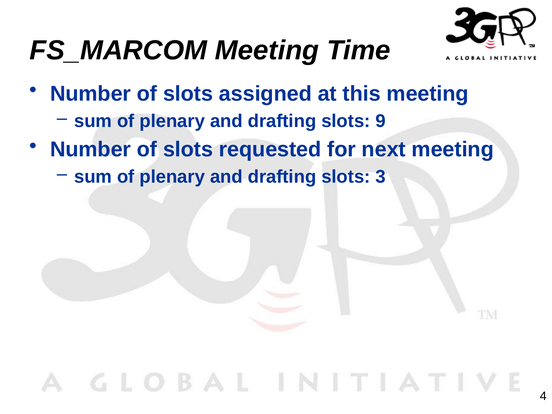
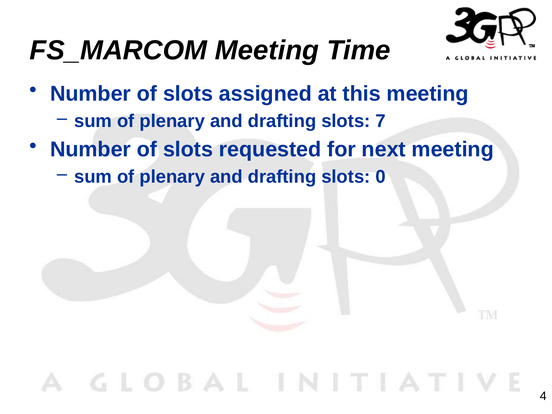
9: 9 -> 7
3: 3 -> 0
